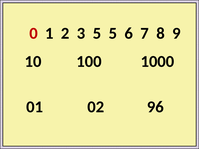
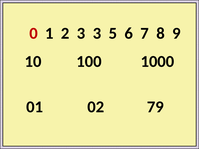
3 5: 5 -> 3
96: 96 -> 79
